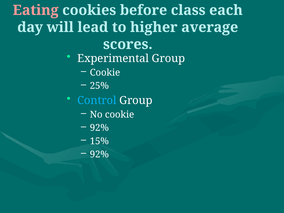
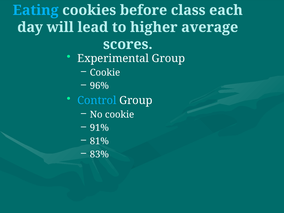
Eating colour: pink -> light blue
25%: 25% -> 96%
92% at (99, 128): 92% -> 91%
15%: 15% -> 81%
92% at (99, 154): 92% -> 83%
